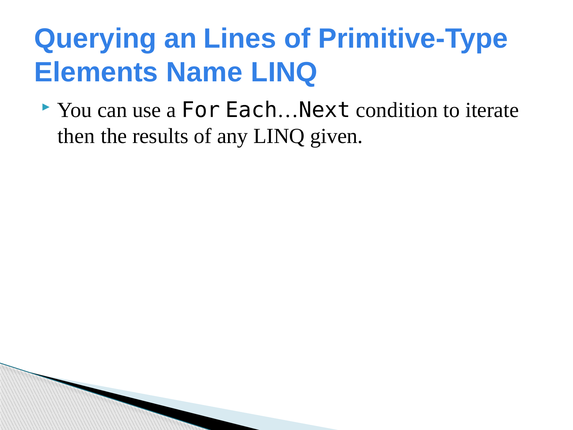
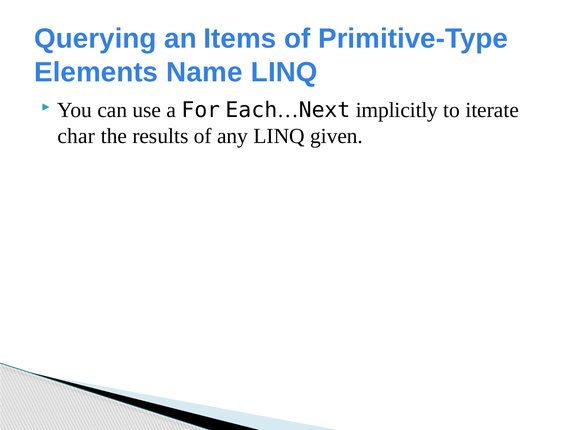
Lines: Lines -> Items
condition: condition -> implicitly
then: then -> char
